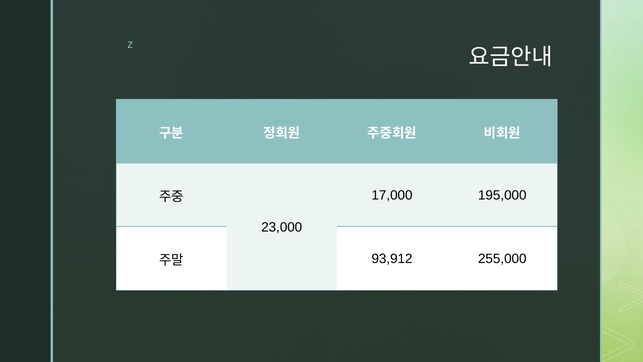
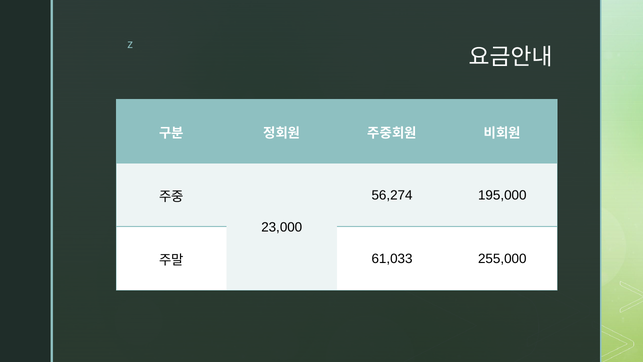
17,000: 17,000 -> 56,274
93,912: 93,912 -> 61,033
